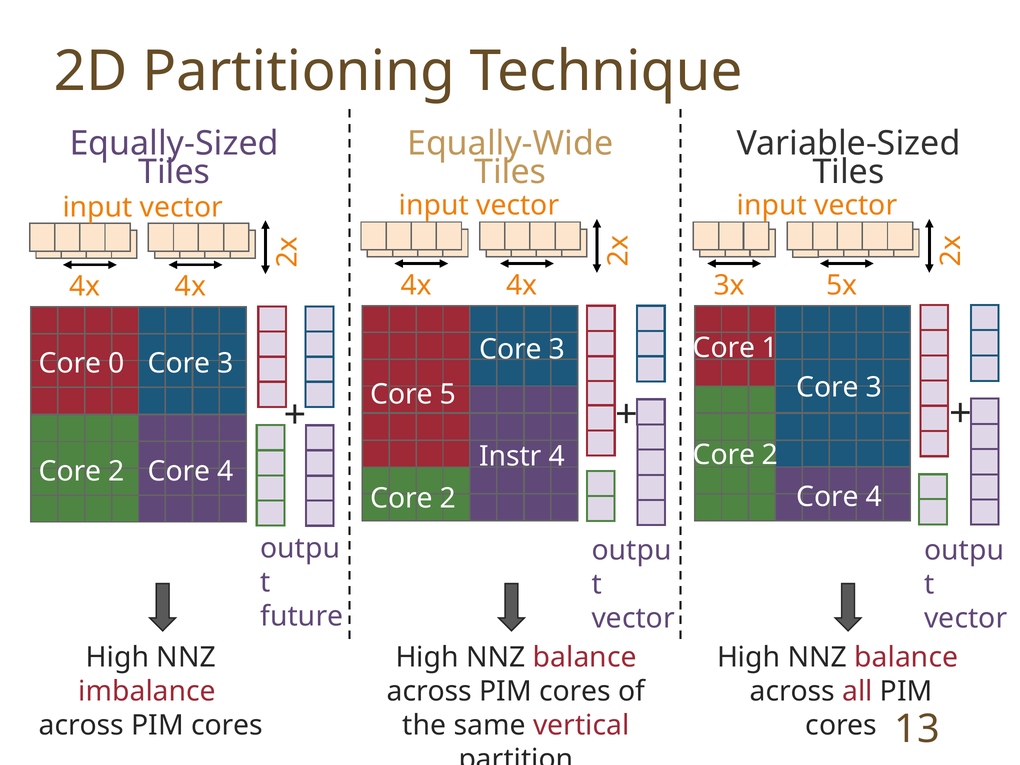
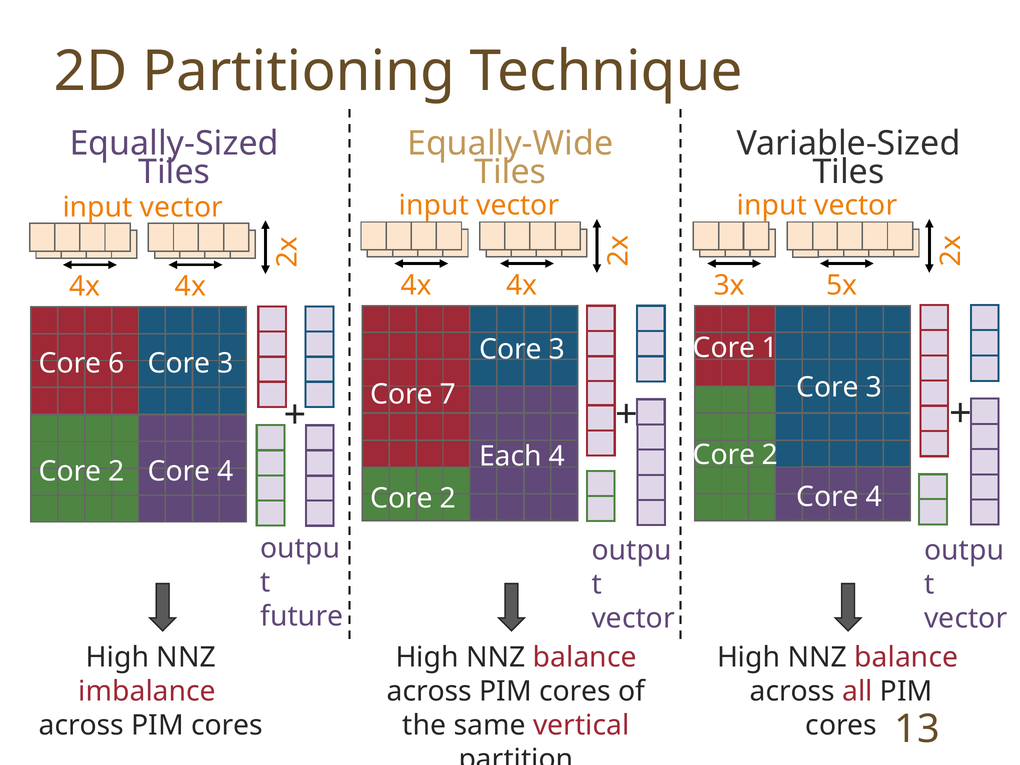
0: 0 -> 6
5: 5 -> 7
Instr: Instr -> Each
